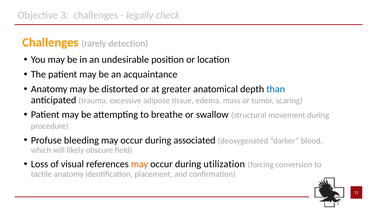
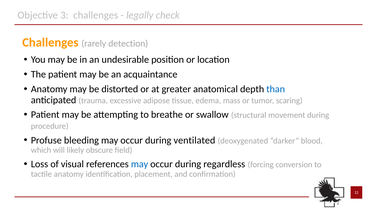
associated: associated -> ventilated
may at (140, 164) colour: orange -> blue
utilization: utilization -> regardless
